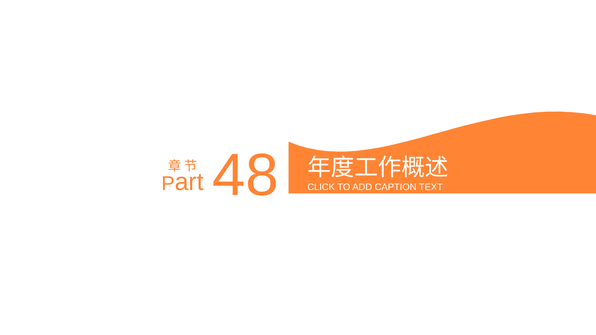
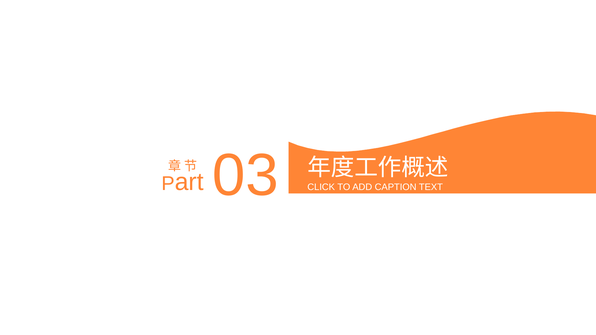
48: 48 -> 03
